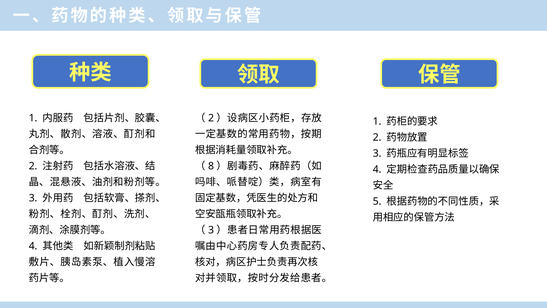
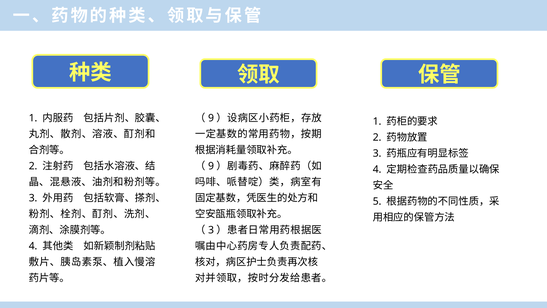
2 at (211, 118): 2 -> 9
8 at (211, 166): 8 -> 9
